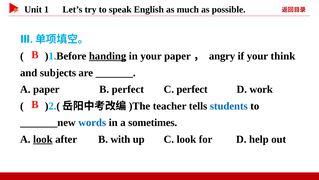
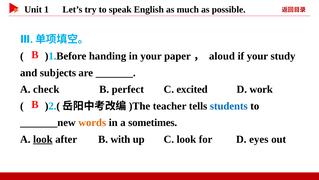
handing underline: present -> none
angry: angry -> aloud
think: think -> study
A paper: paper -> check
C perfect: perfect -> excited
words colour: blue -> orange
help: help -> eyes
